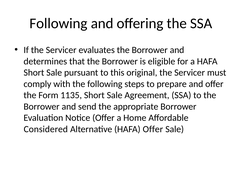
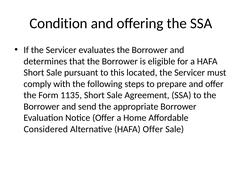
Following at (58, 23): Following -> Condition
original: original -> located
